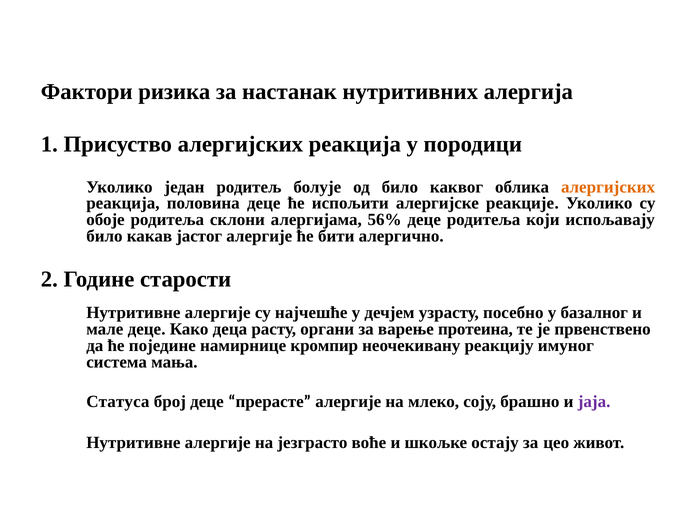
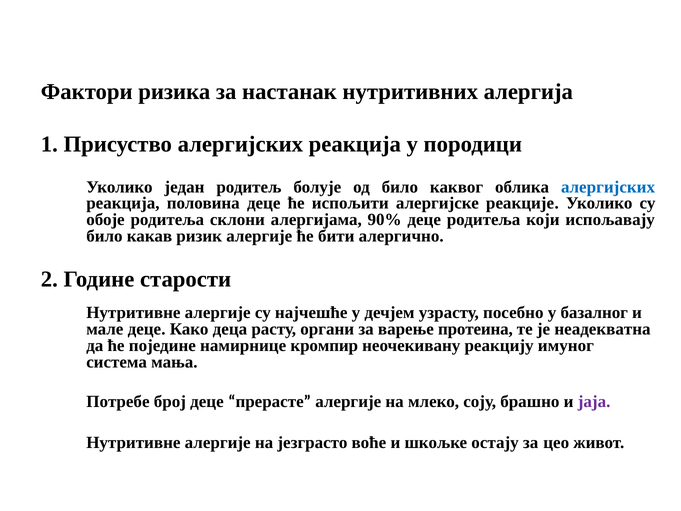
алергијских at (608, 187) colour: orange -> blue
56%: 56% -> 90%
јастог: јастог -> ризик
првенствено: првенствено -> неадекватна
Статуса: Статуса -> Потребе
